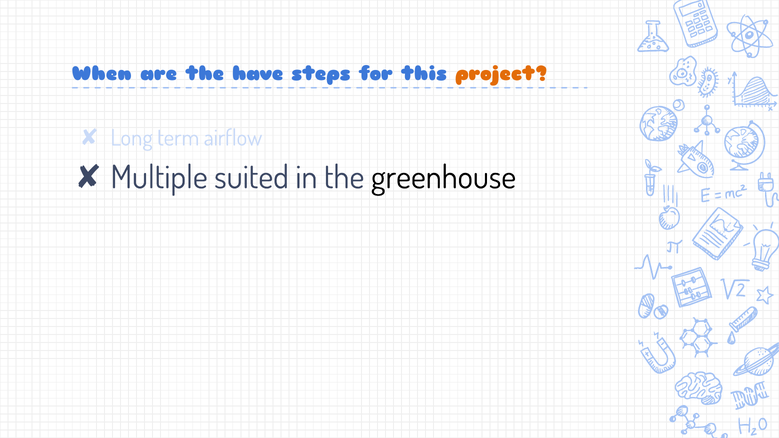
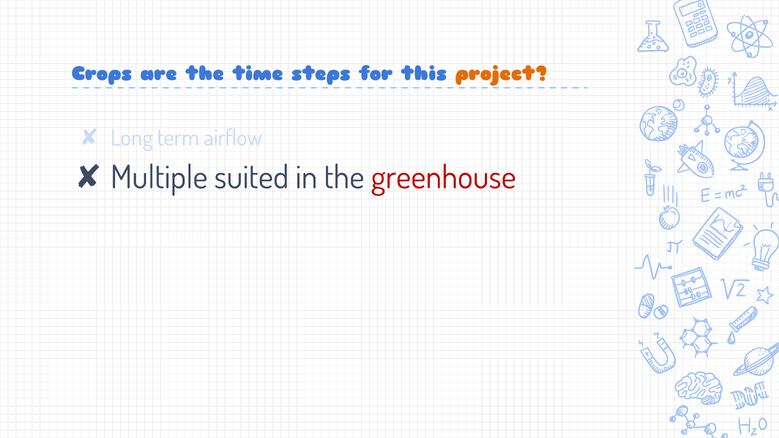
When: When -> Crops
have: have -> time
greenhouse colour: black -> red
